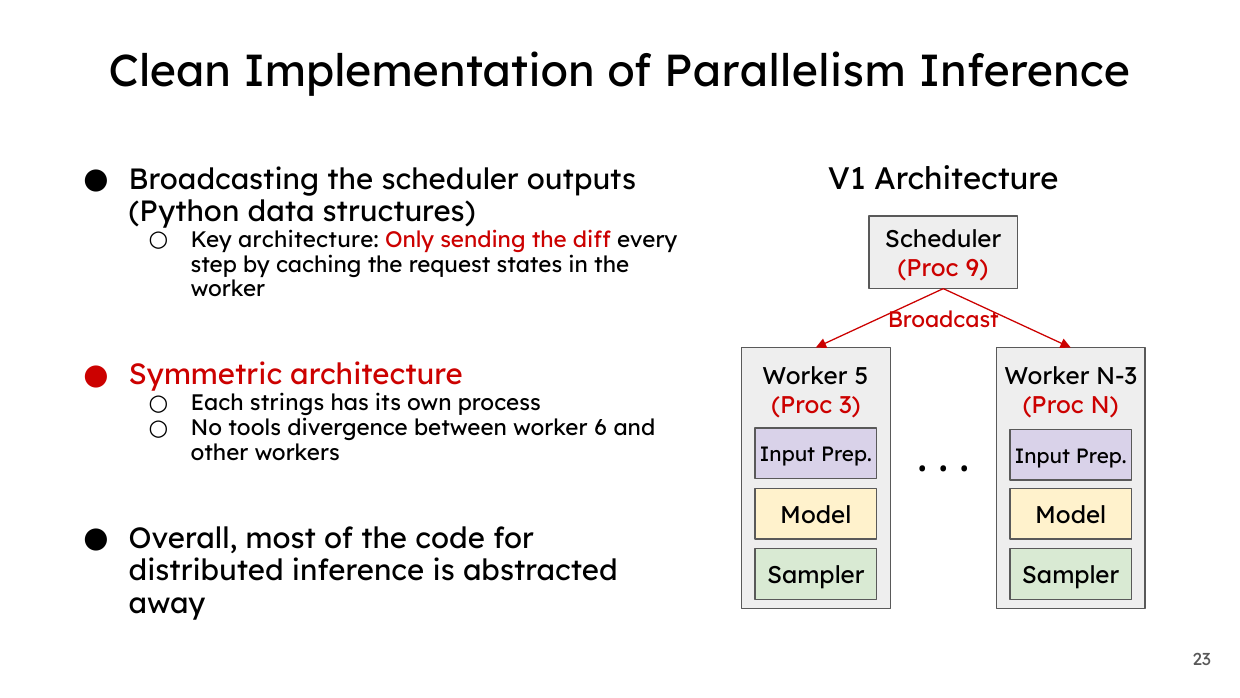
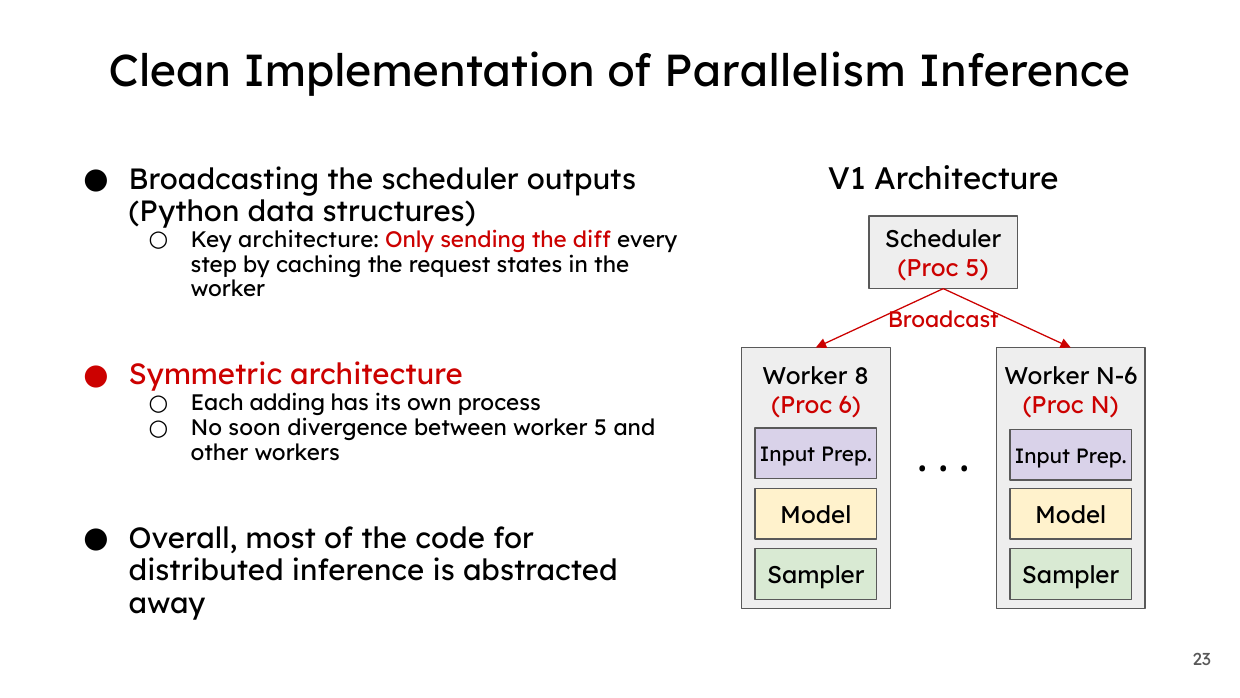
Proc 9: 9 -> 5
5: 5 -> 8
N-3: N-3 -> N-6
strings: strings -> adding
3: 3 -> 6
tools: tools -> soon
worker 6: 6 -> 5
